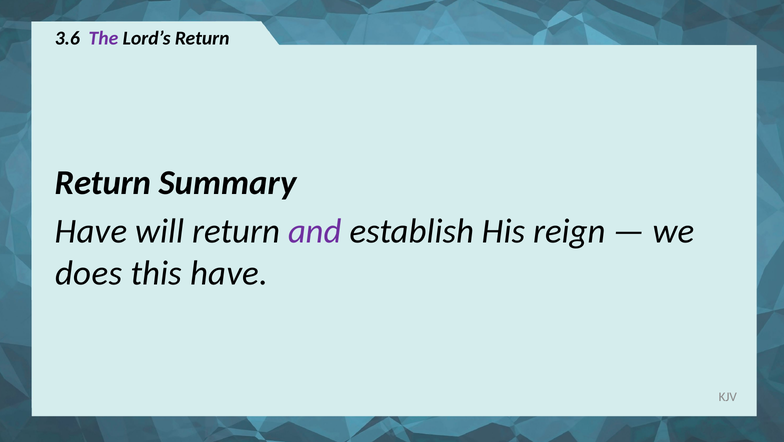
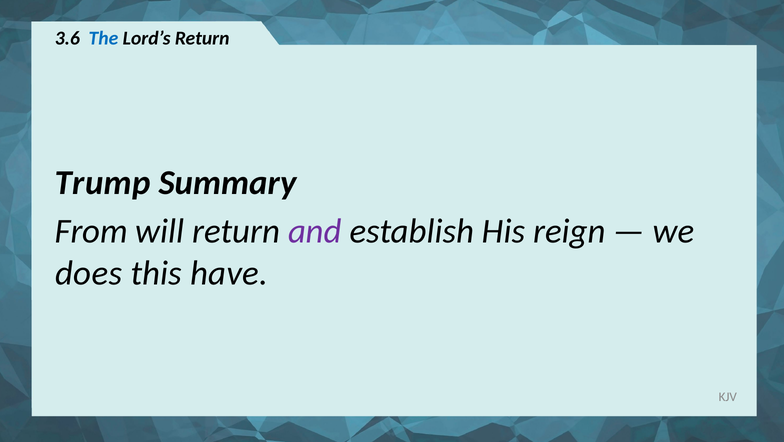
The colour: purple -> blue
Return at (103, 183): Return -> Trump
Have at (91, 231): Have -> From
